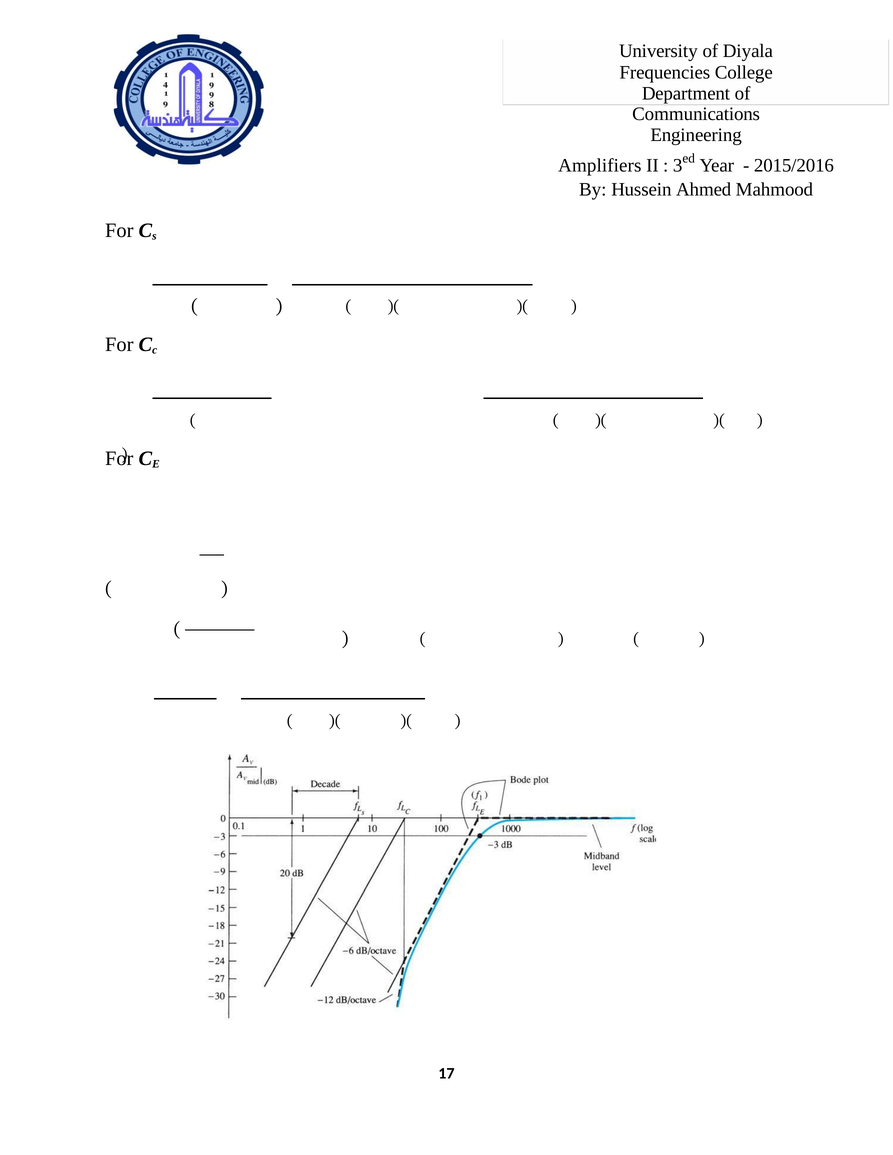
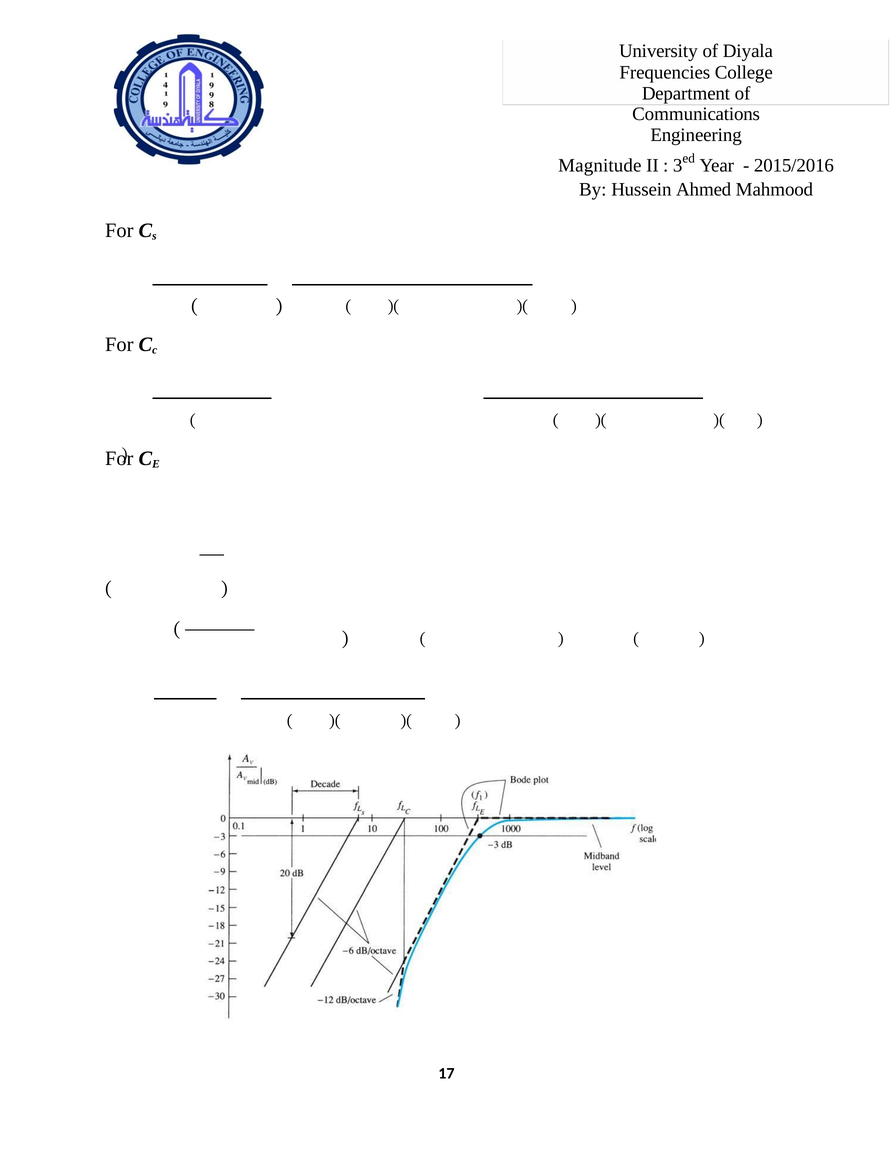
Amplifiers: Amplifiers -> Magnitude
